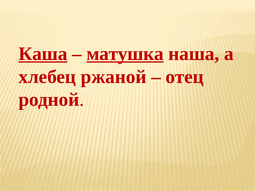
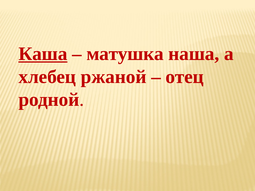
матушка underline: present -> none
